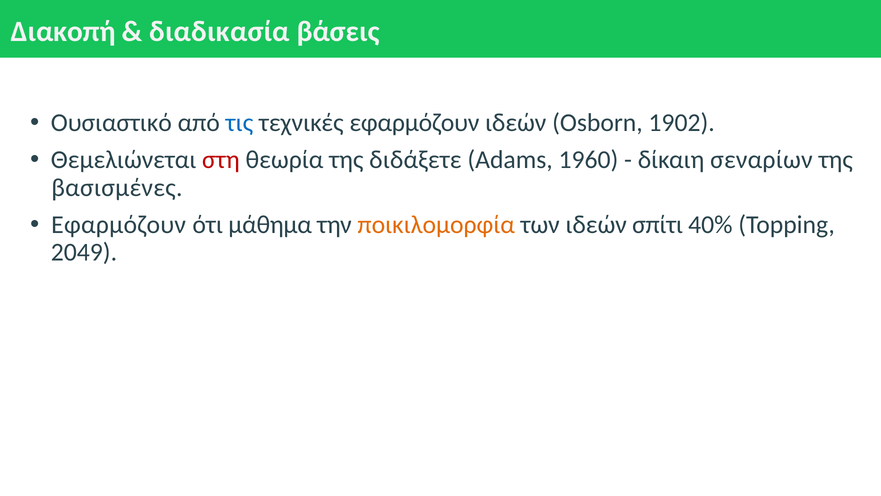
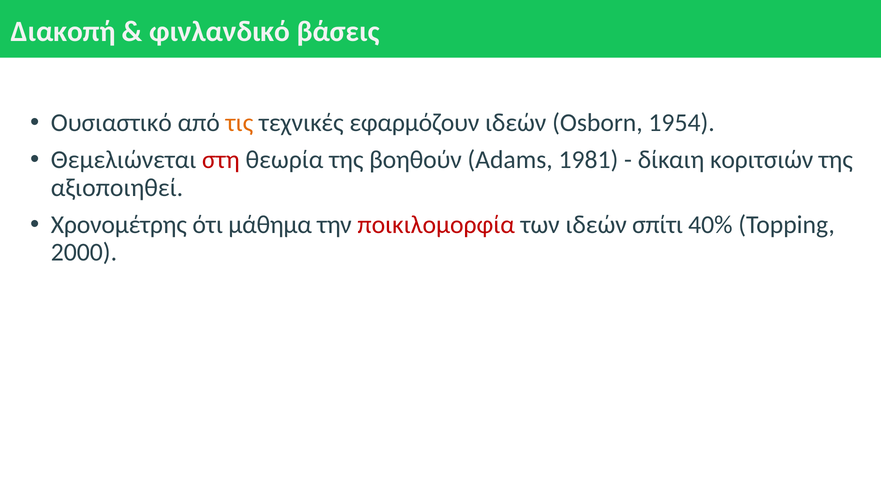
διαδικασία: διαδικασία -> φινλανδικό
τις colour: blue -> orange
1902: 1902 -> 1954
διδάξετε: διδάξετε -> βοηθούν
1960: 1960 -> 1981
σεναρίων: σεναρίων -> κοριτσιών
βασισμένες: βασισμένες -> αξιοποιηθεί
Εφαρμόζουν at (119, 224): Εφαρμόζουν -> Χρονομέτρης
ποικιλομορφία colour: orange -> red
2049: 2049 -> 2000
